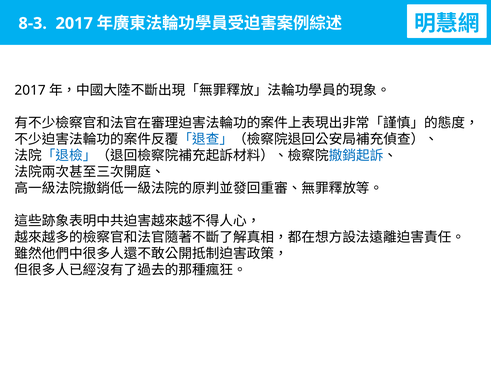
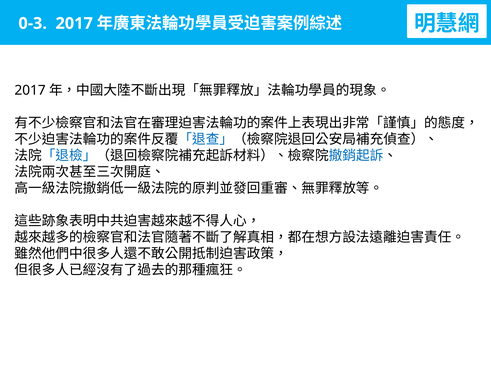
8-3: 8-3 -> 0-3
